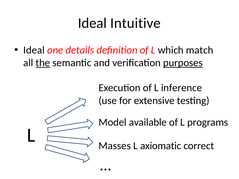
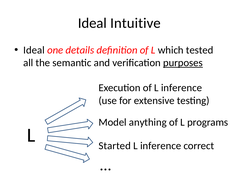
match: match -> tested
the underline: present -> none
available: available -> anything
Masses: Masses -> Started
axiomatic at (161, 146): axiomatic -> inference
